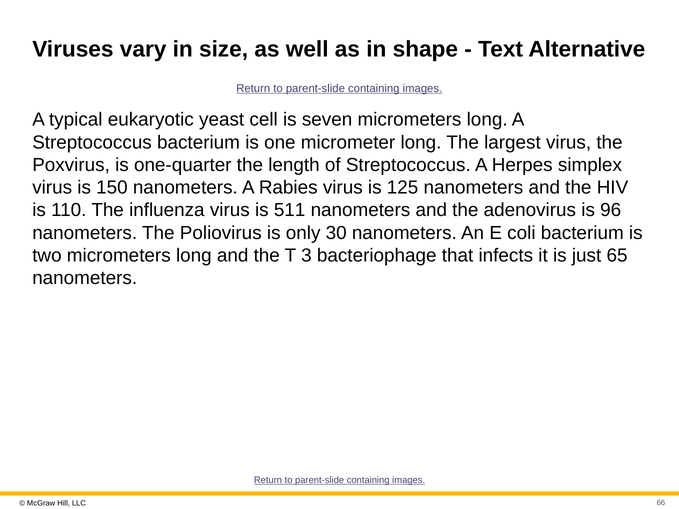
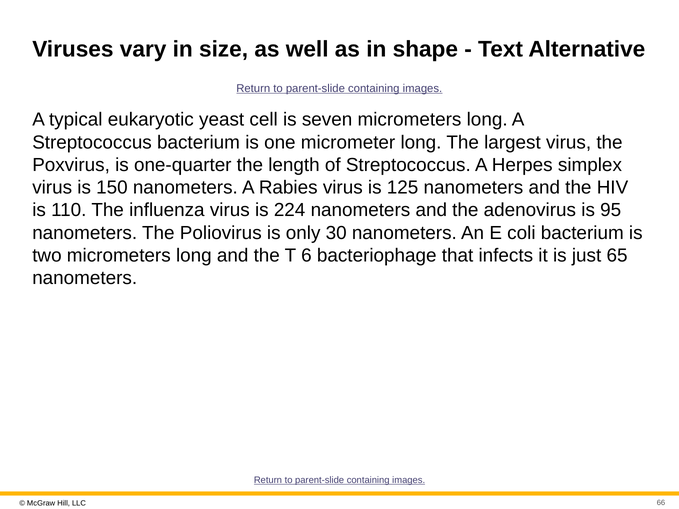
511: 511 -> 224
96: 96 -> 95
3: 3 -> 6
